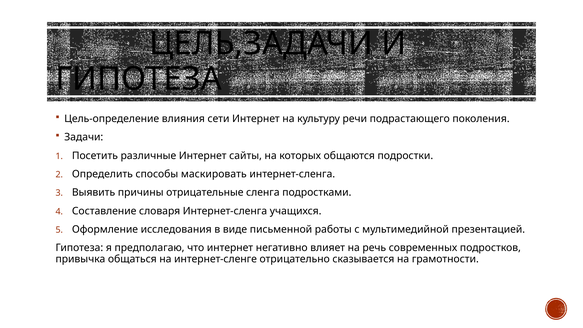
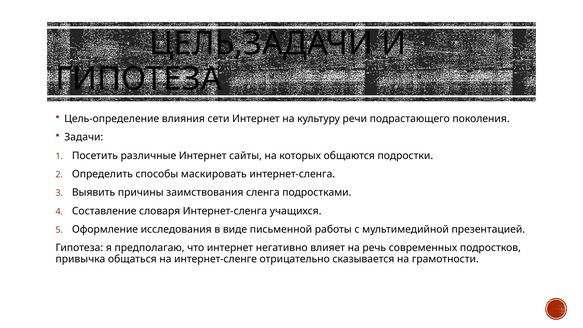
отрицательные: отрицательные -> заимствования
